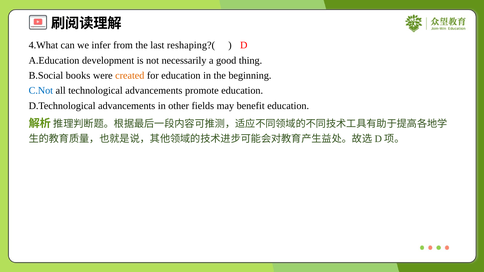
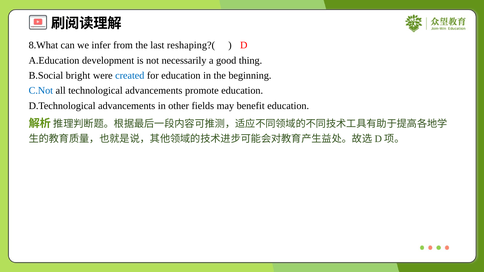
4.What: 4.What -> 8.What
books: books -> bright
created colour: orange -> blue
